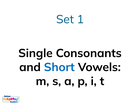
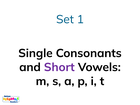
Short colour: blue -> purple
